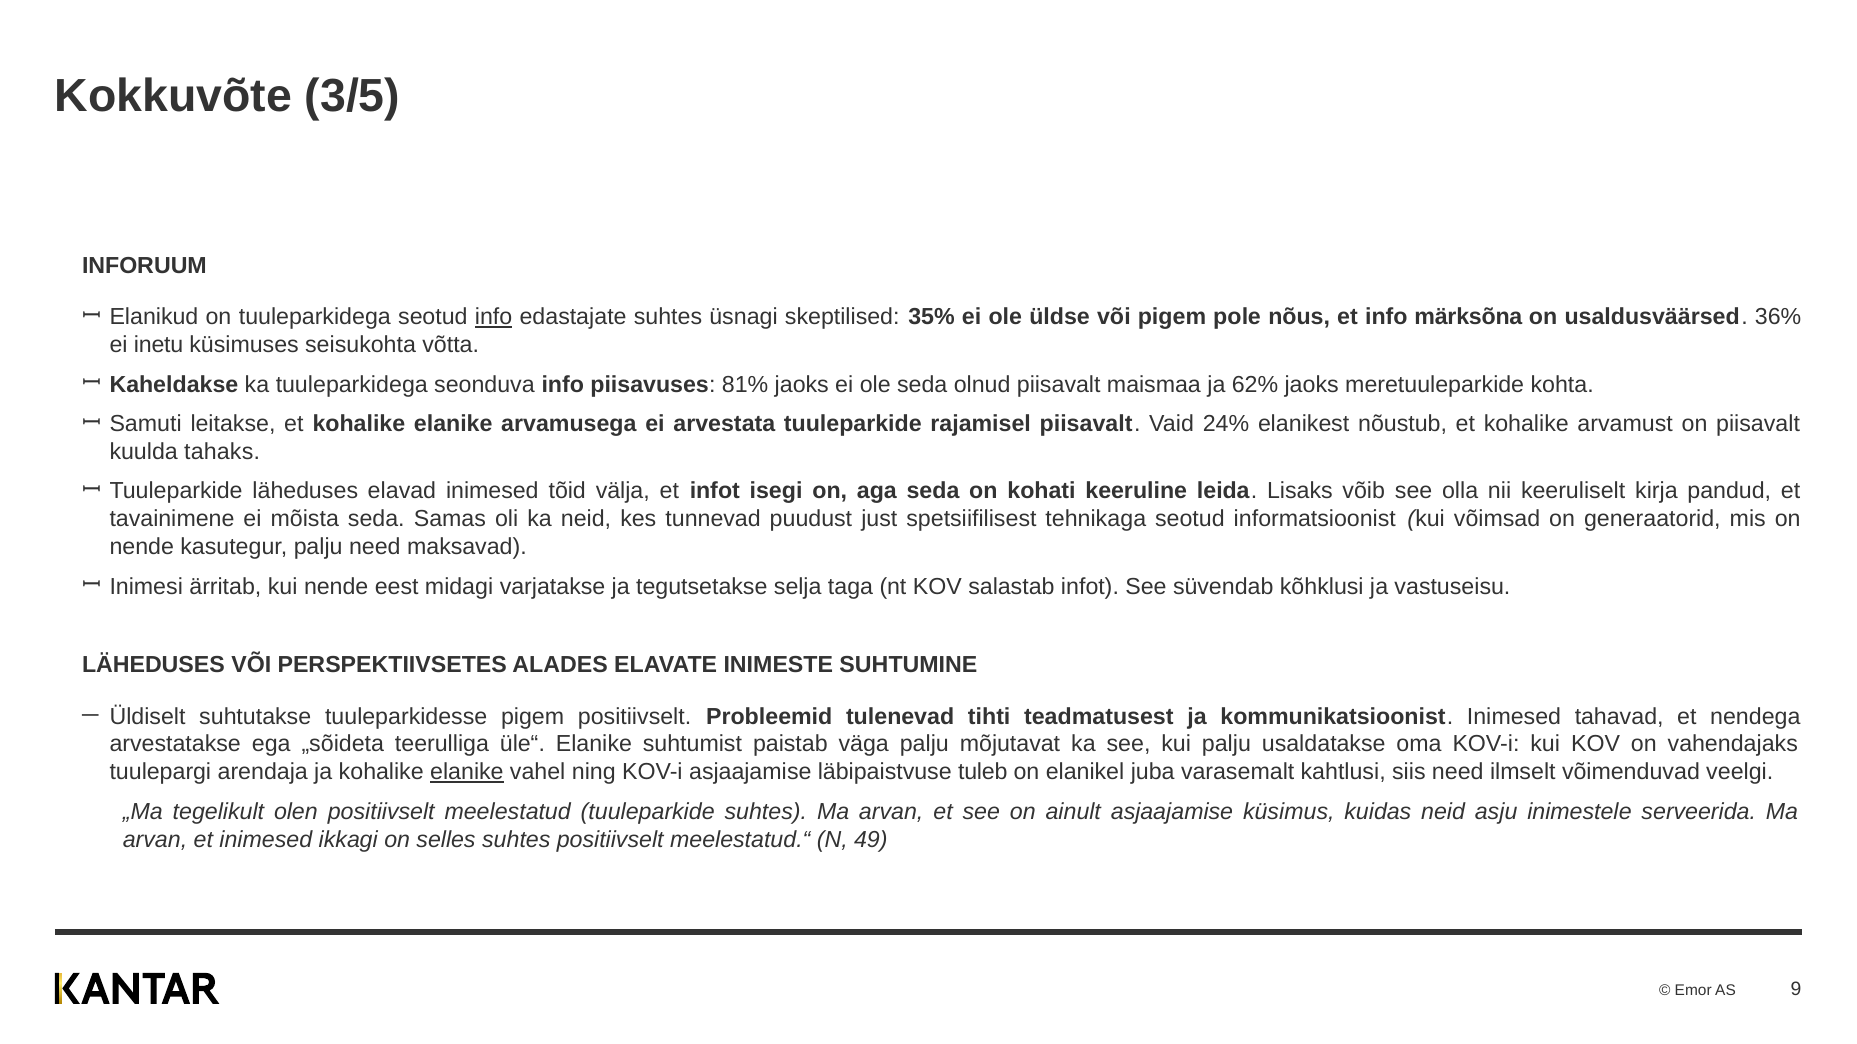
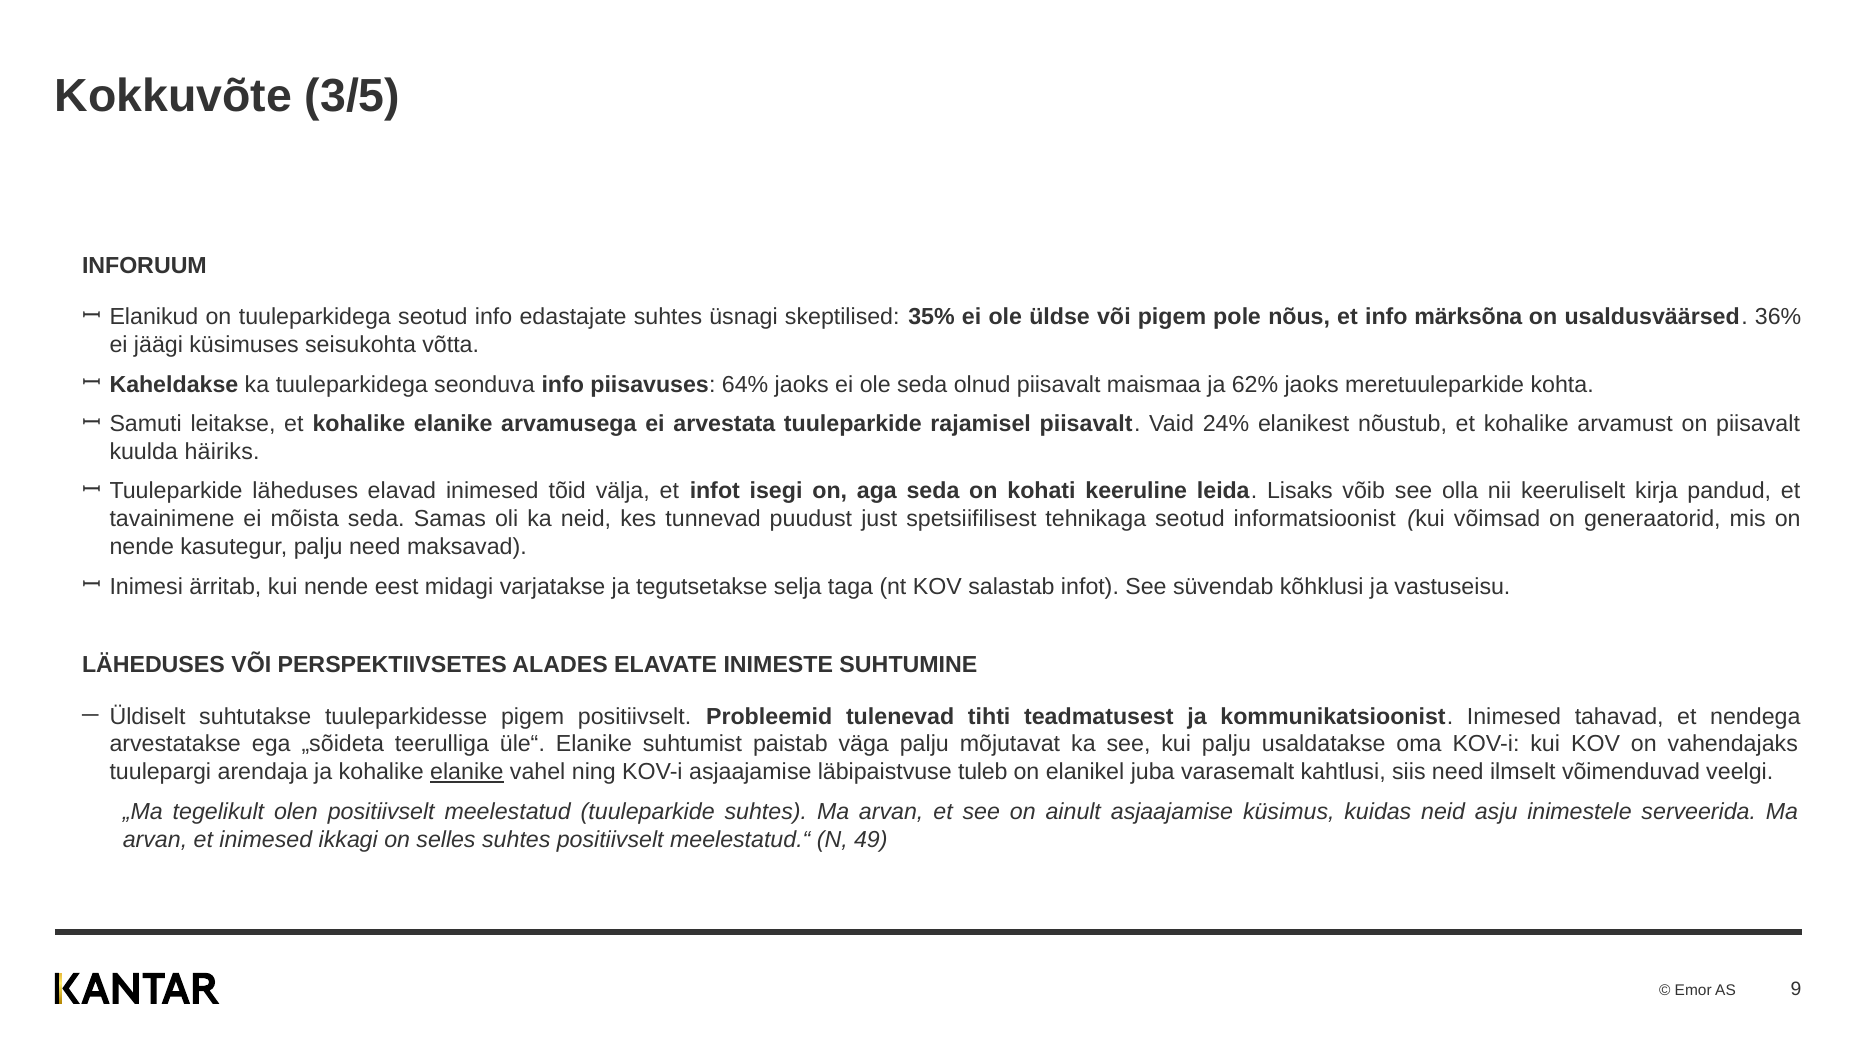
info at (494, 317) underline: present -> none
inetu: inetu -> jäägi
81%: 81% -> 64%
tahaks: tahaks -> häiriks
